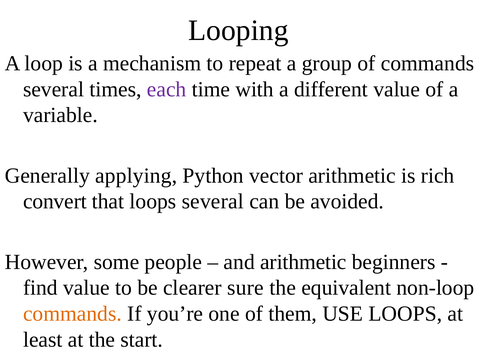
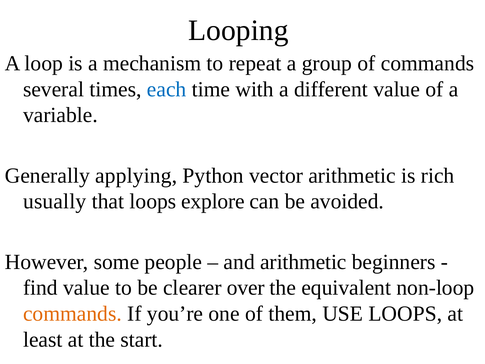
each colour: purple -> blue
convert: convert -> usually
loops several: several -> explore
sure: sure -> over
